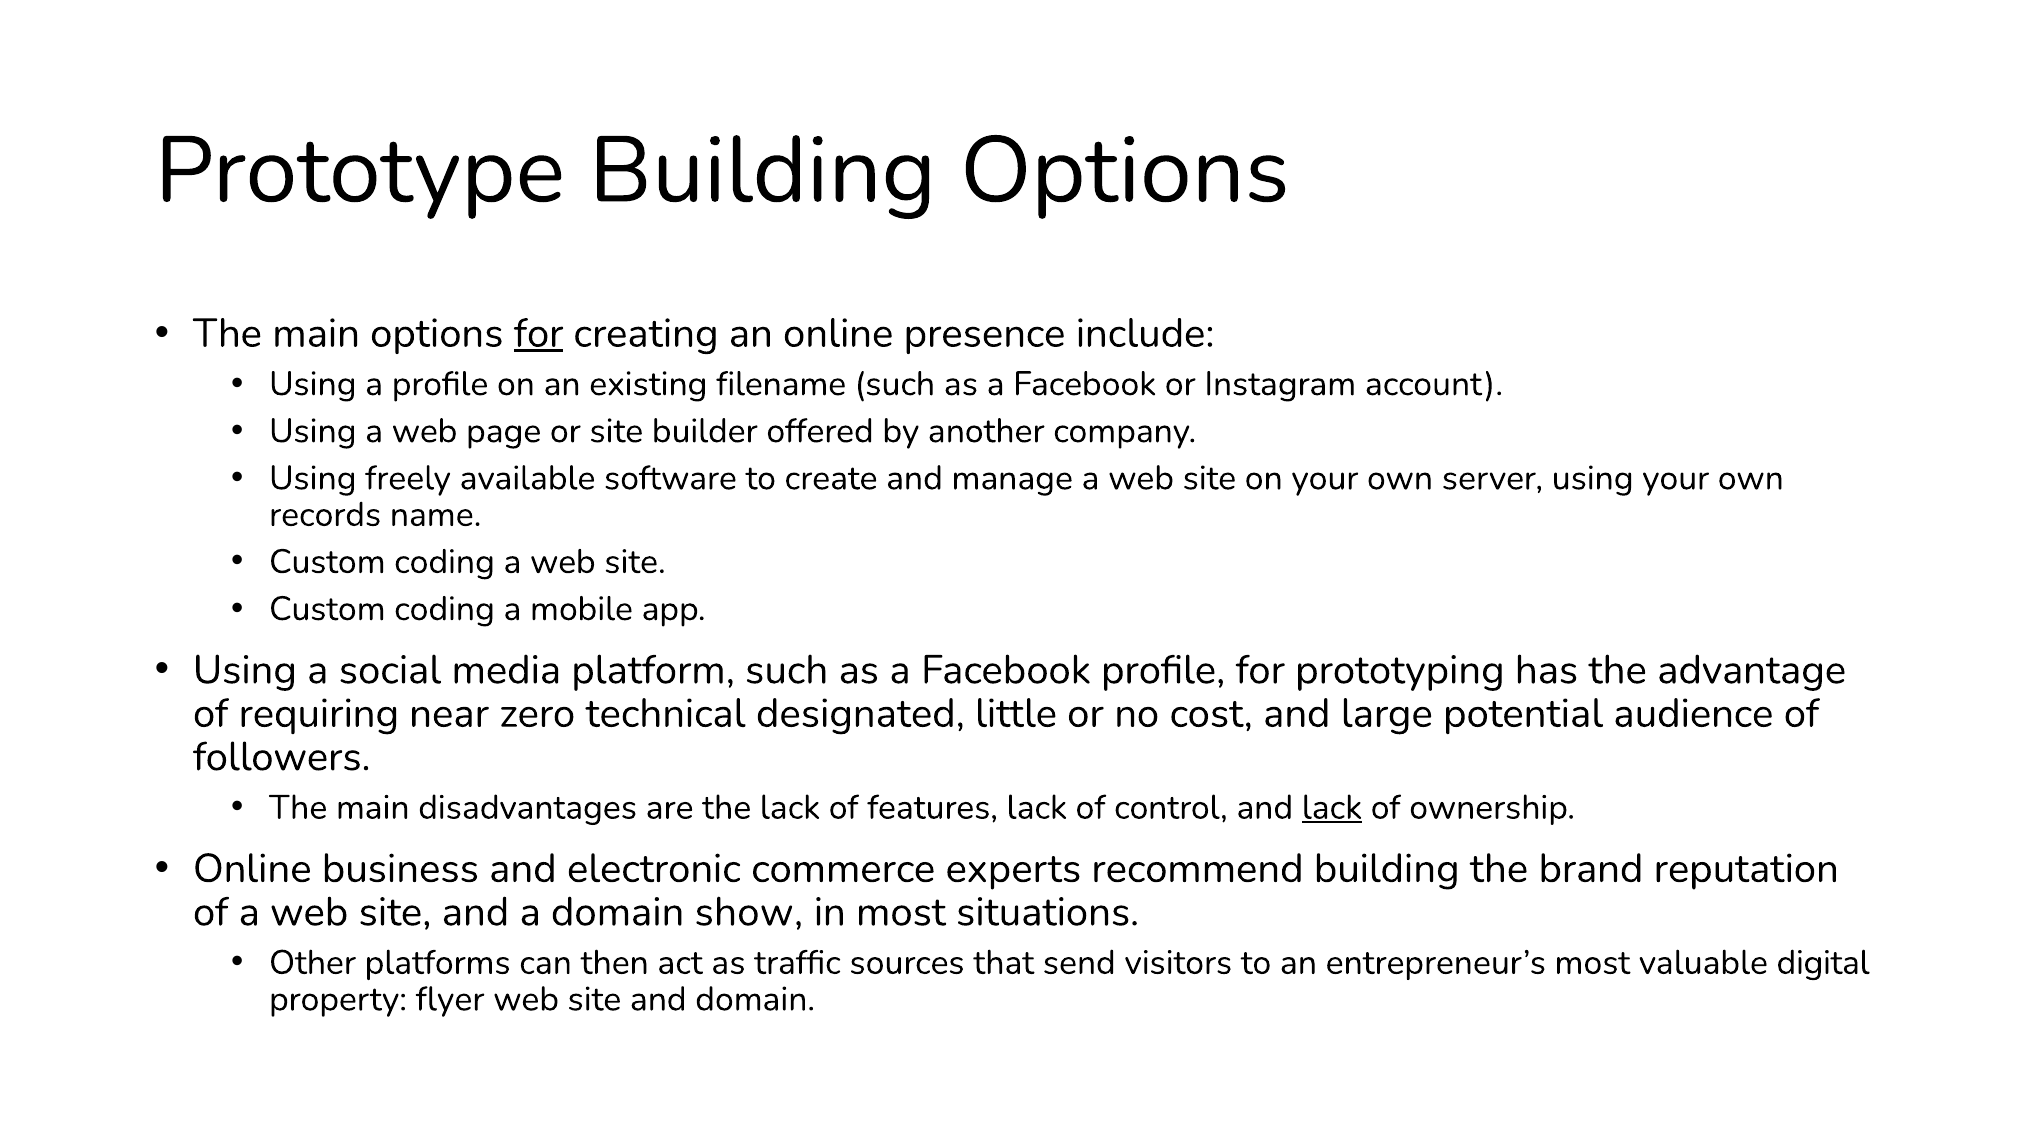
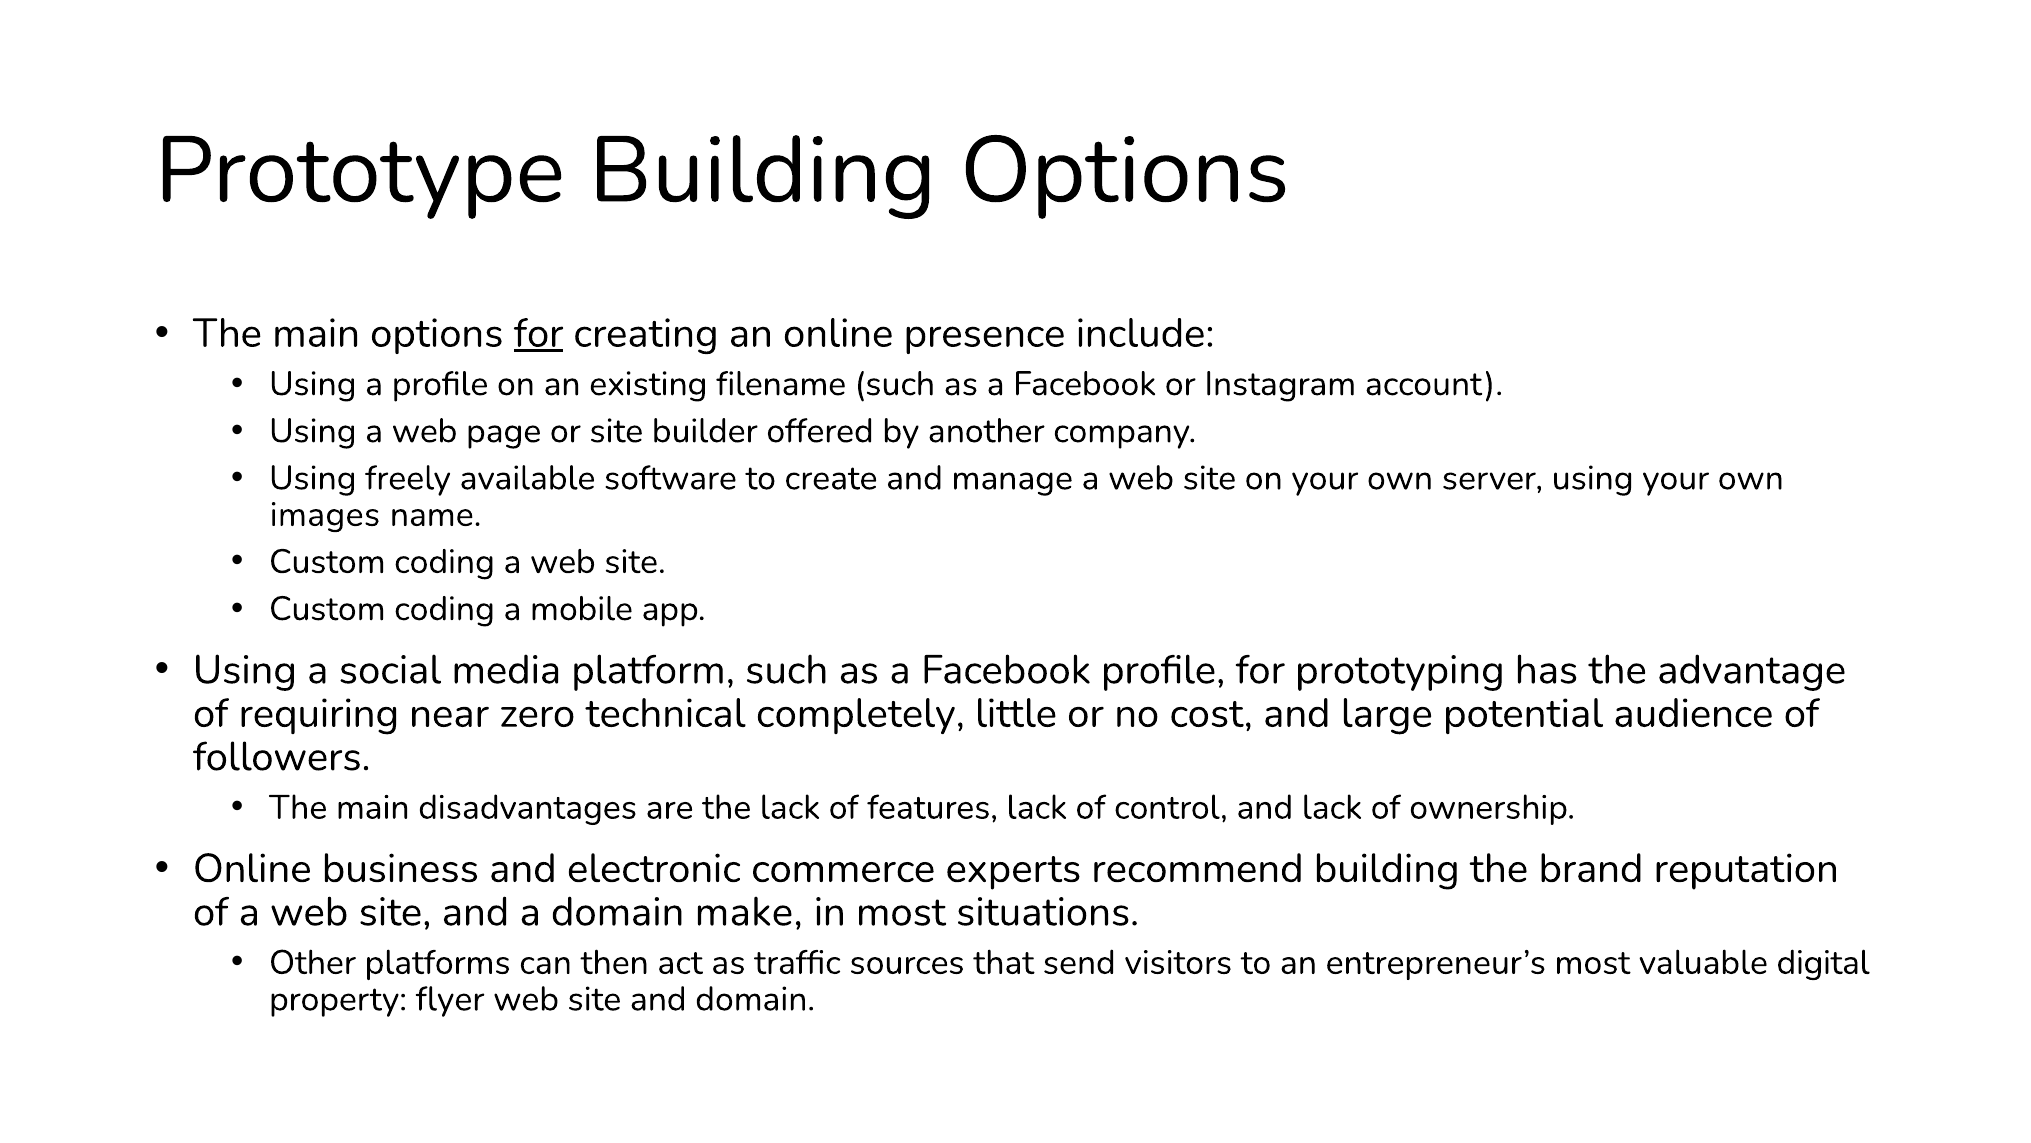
records: records -> images
designated: designated -> completely
lack at (1332, 807) underline: present -> none
show: show -> make
